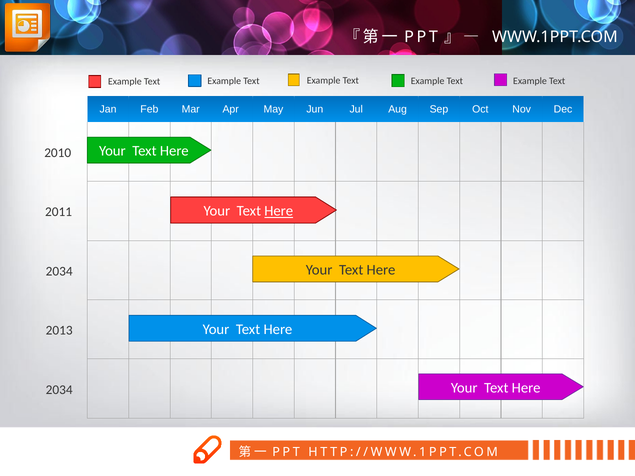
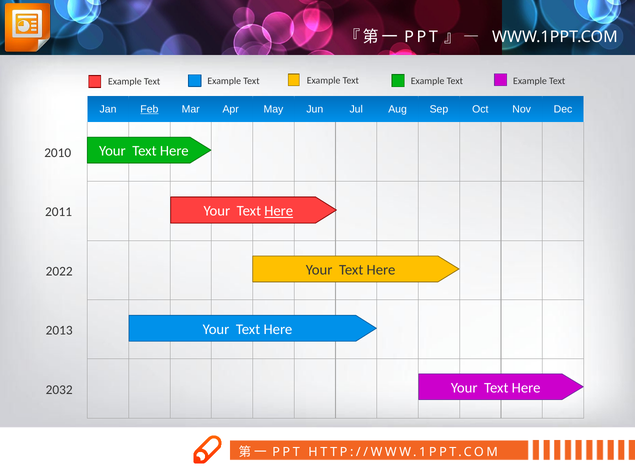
Feb underline: none -> present
2034 at (59, 271): 2034 -> 2022
2034 at (59, 390): 2034 -> 2032
